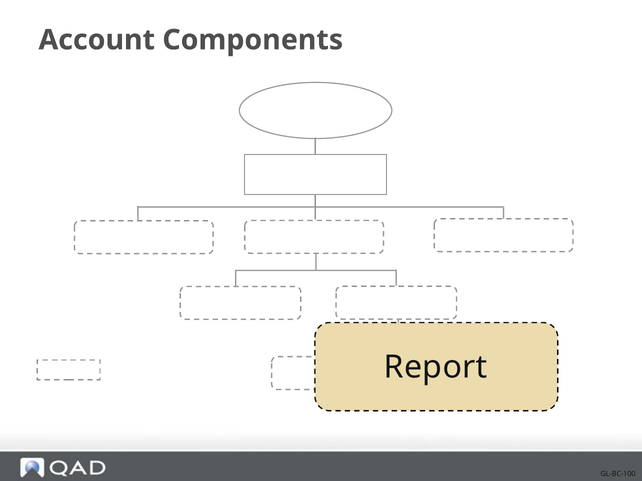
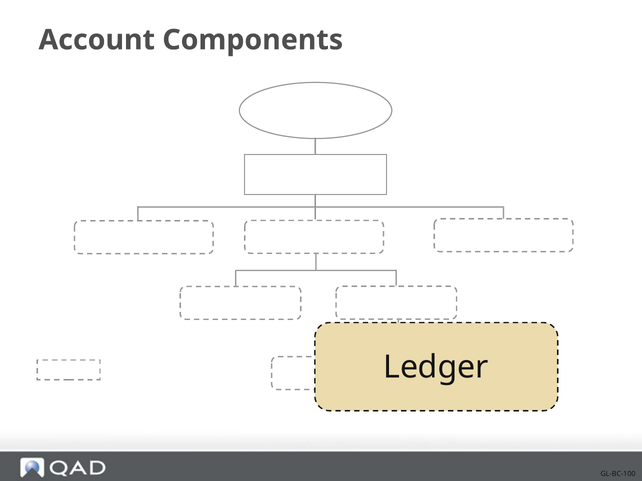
Optional Report: Report -> Ledger
